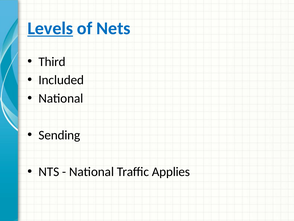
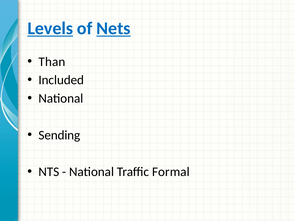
Nets underline: none -> present
Third: Third -> Than
Applies: Applies -> Formal
